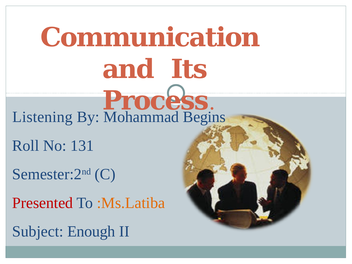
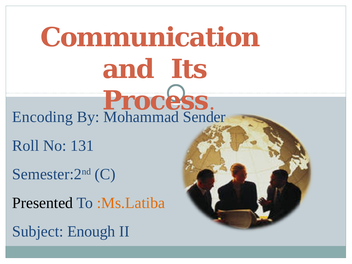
Listening: Listening -> Encoding
Begins: Begins -> Sender
Presented colour: red -> black
